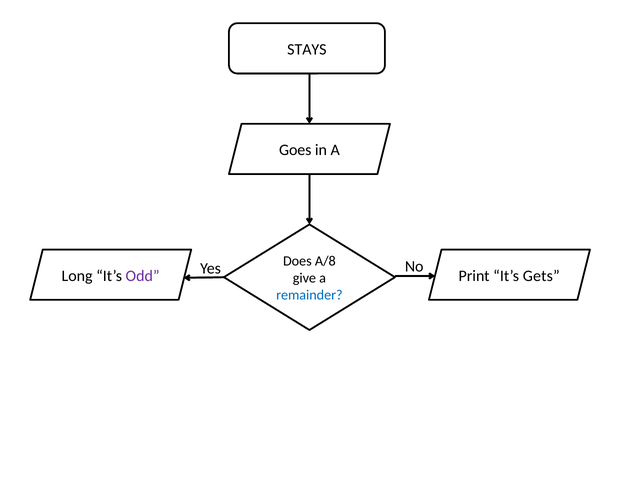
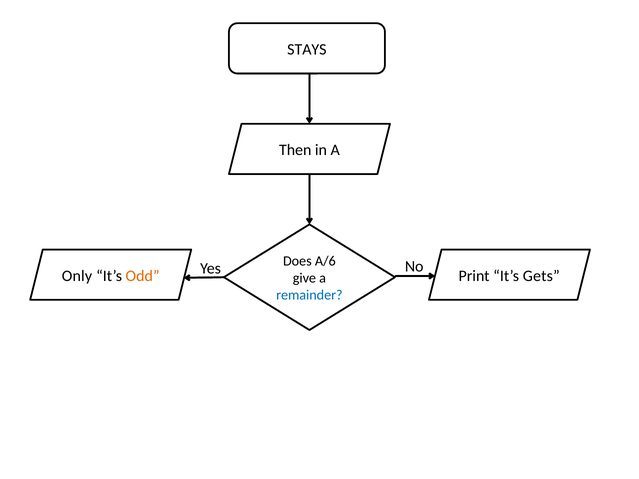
Goes: Goes -> Then
A/8: A/8 -> A/6
Long: Long -> Only
Odd colour: purple -> orange
